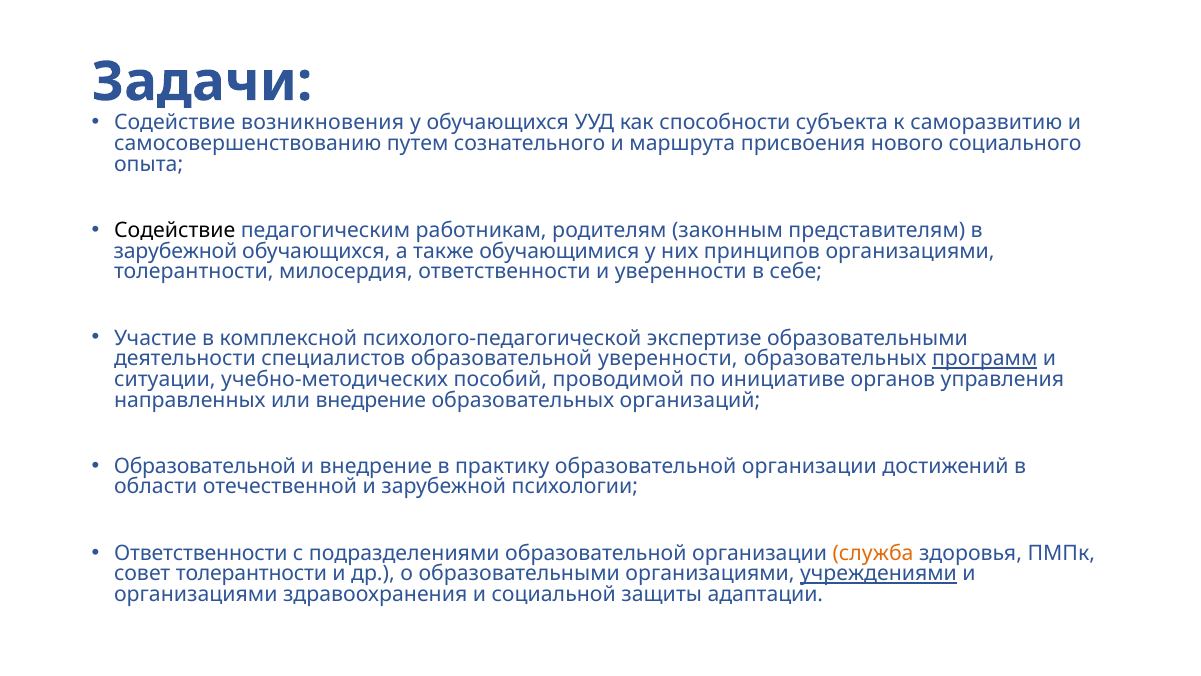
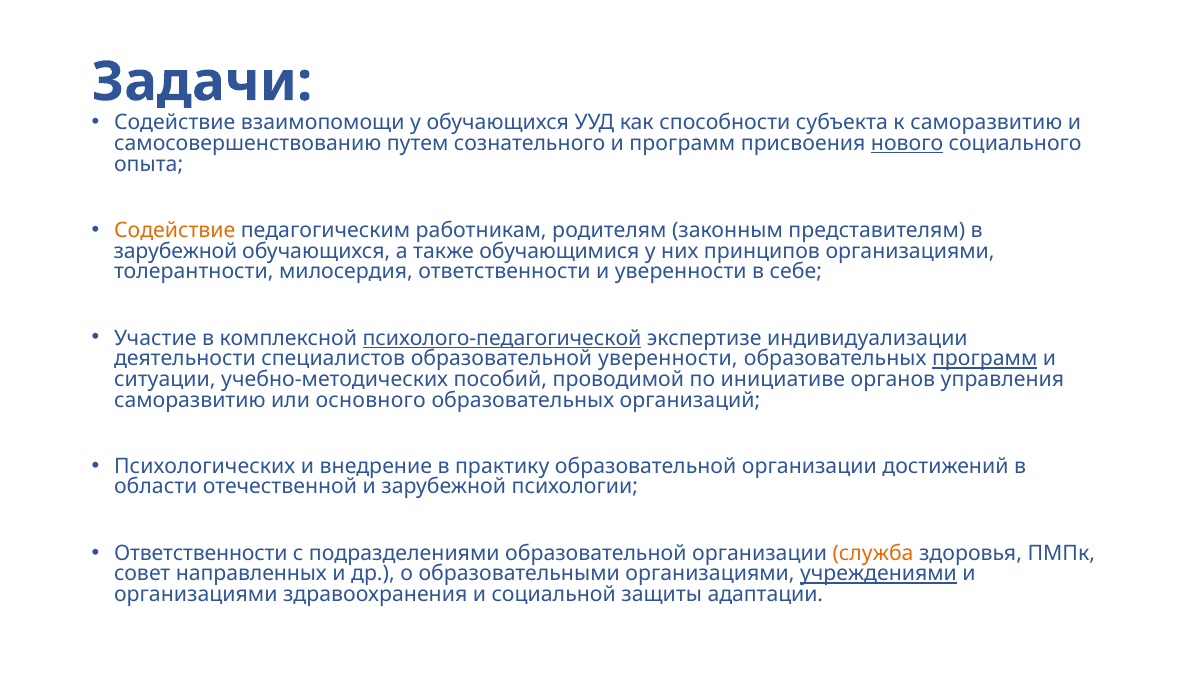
возникновения: возникновения -> взаимопомощи
и маршрута: маршрута -> программ
нового underline: none -> present
Содействие at (175, 230) colour: black -> orange
психолого-педагогической underline: none -> present
экспертизе образовательными: образовательными -> индивидуализации
направленных at (190, 400): направленных -> саморазвитию
или внедрение: внедрение -> основного
Образовательной at (205, 466): Образовательной -> Психологических
совет толерантности: толерантности -> направленных
